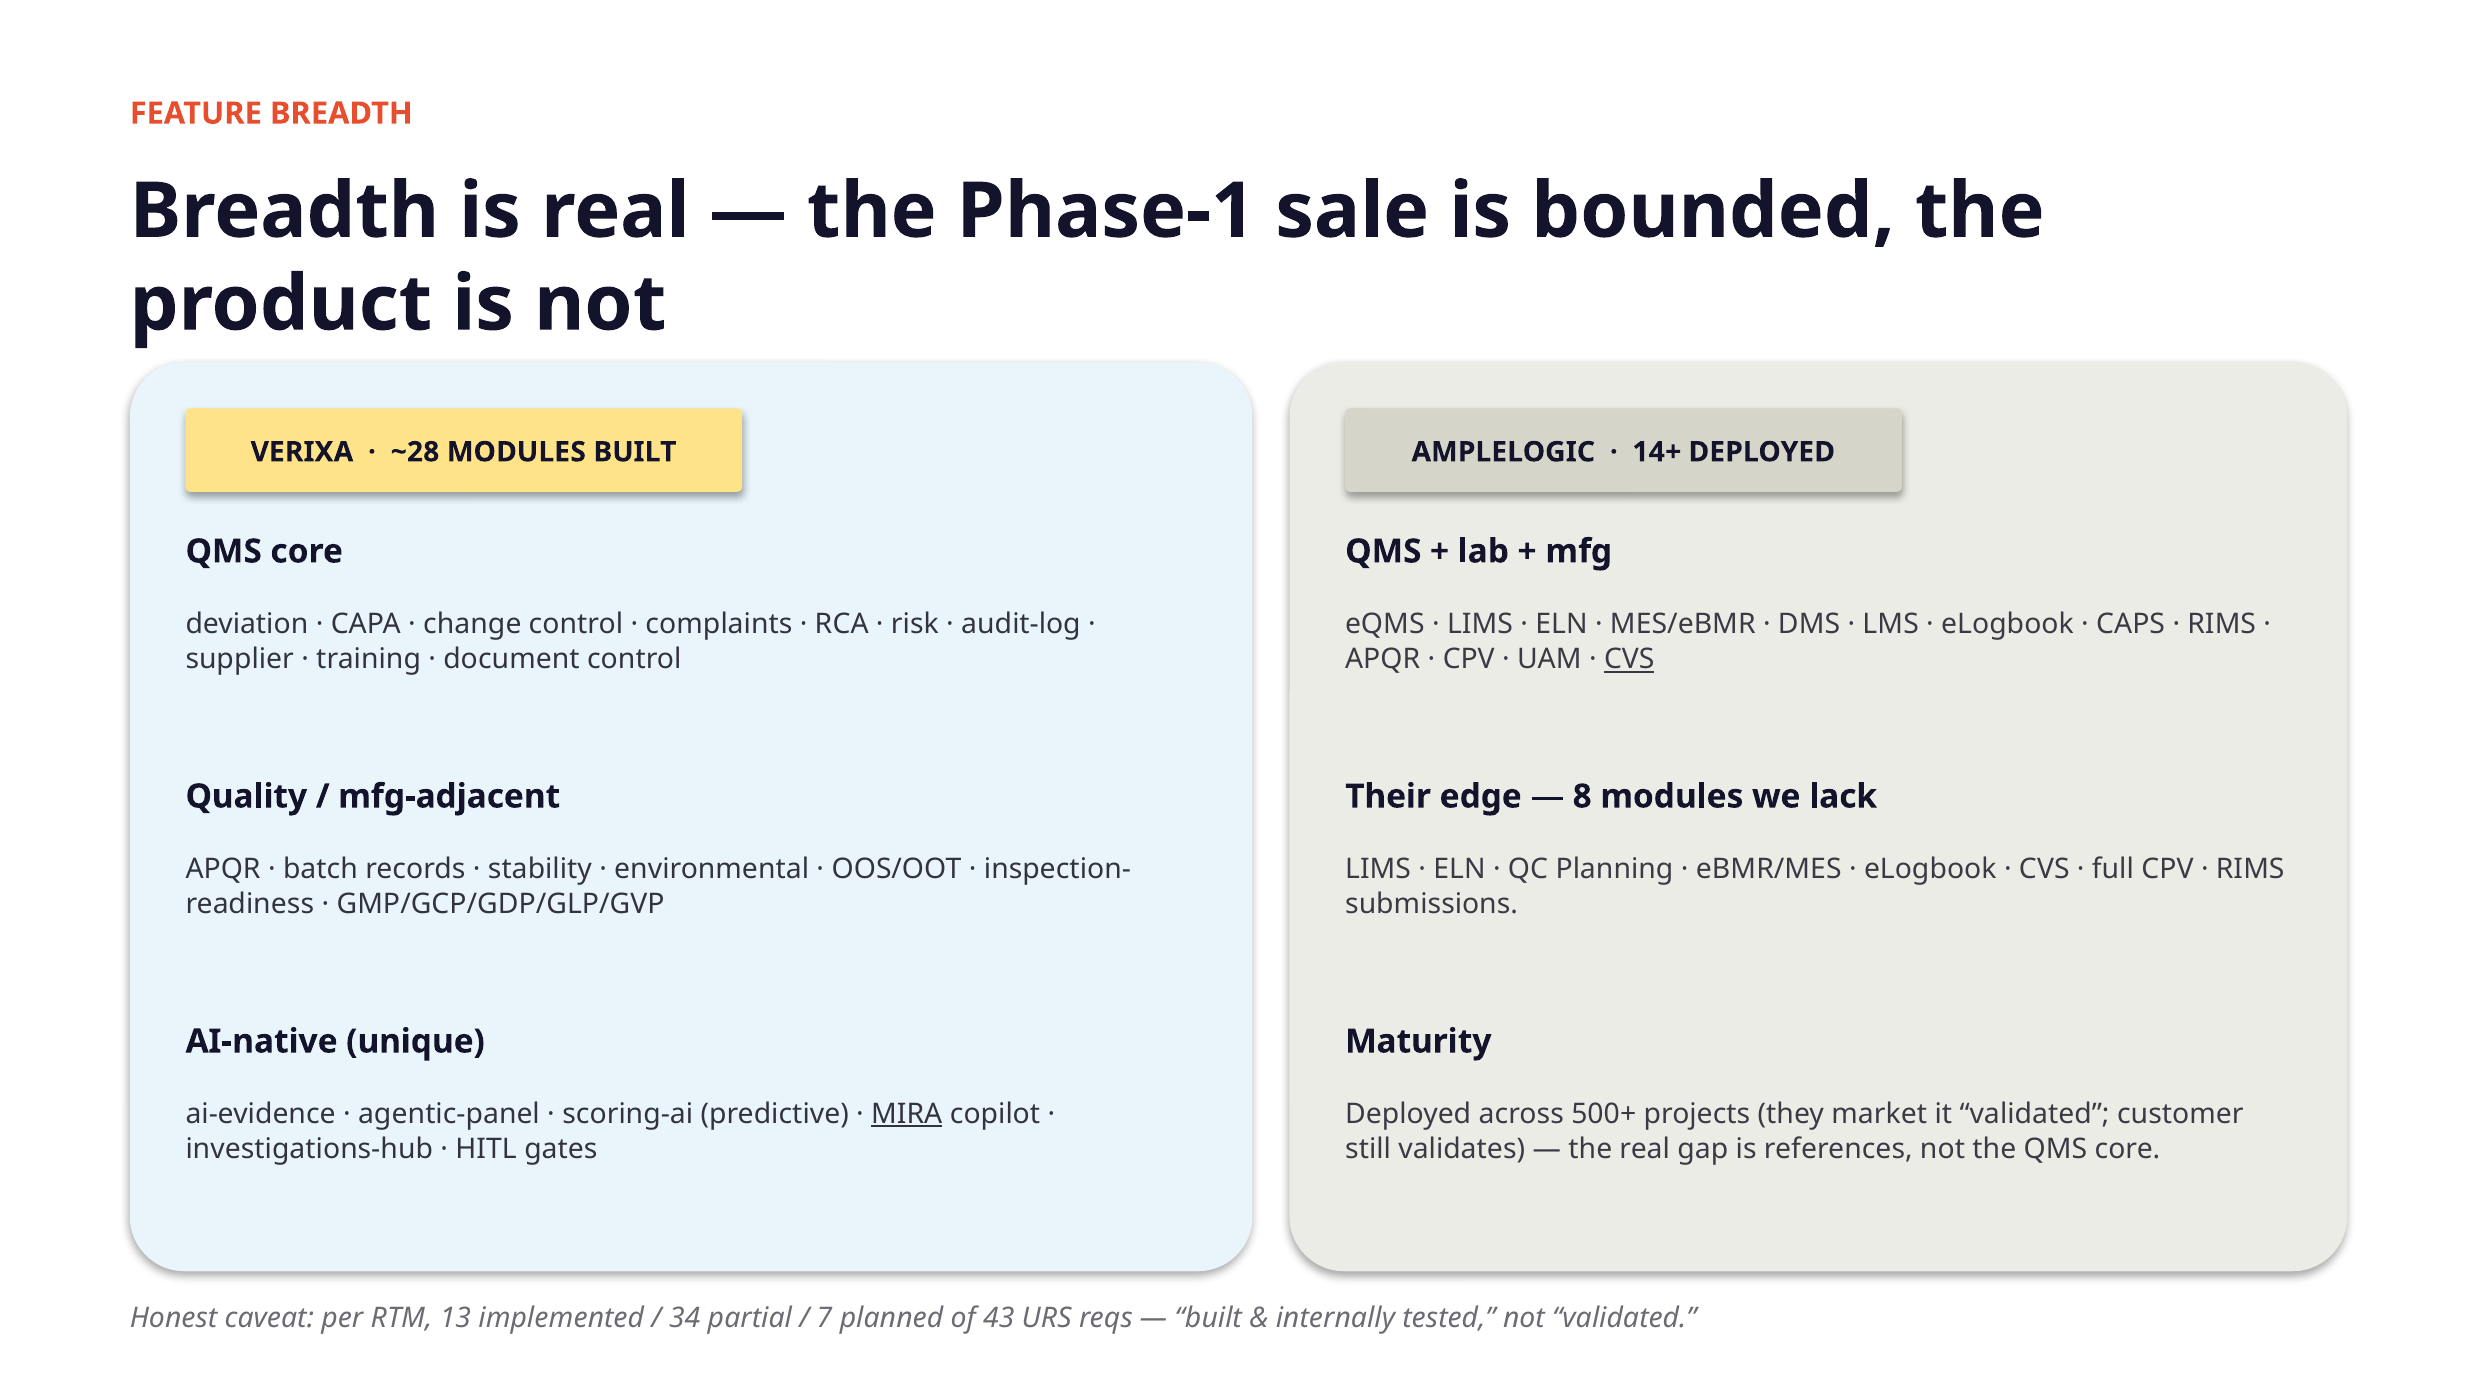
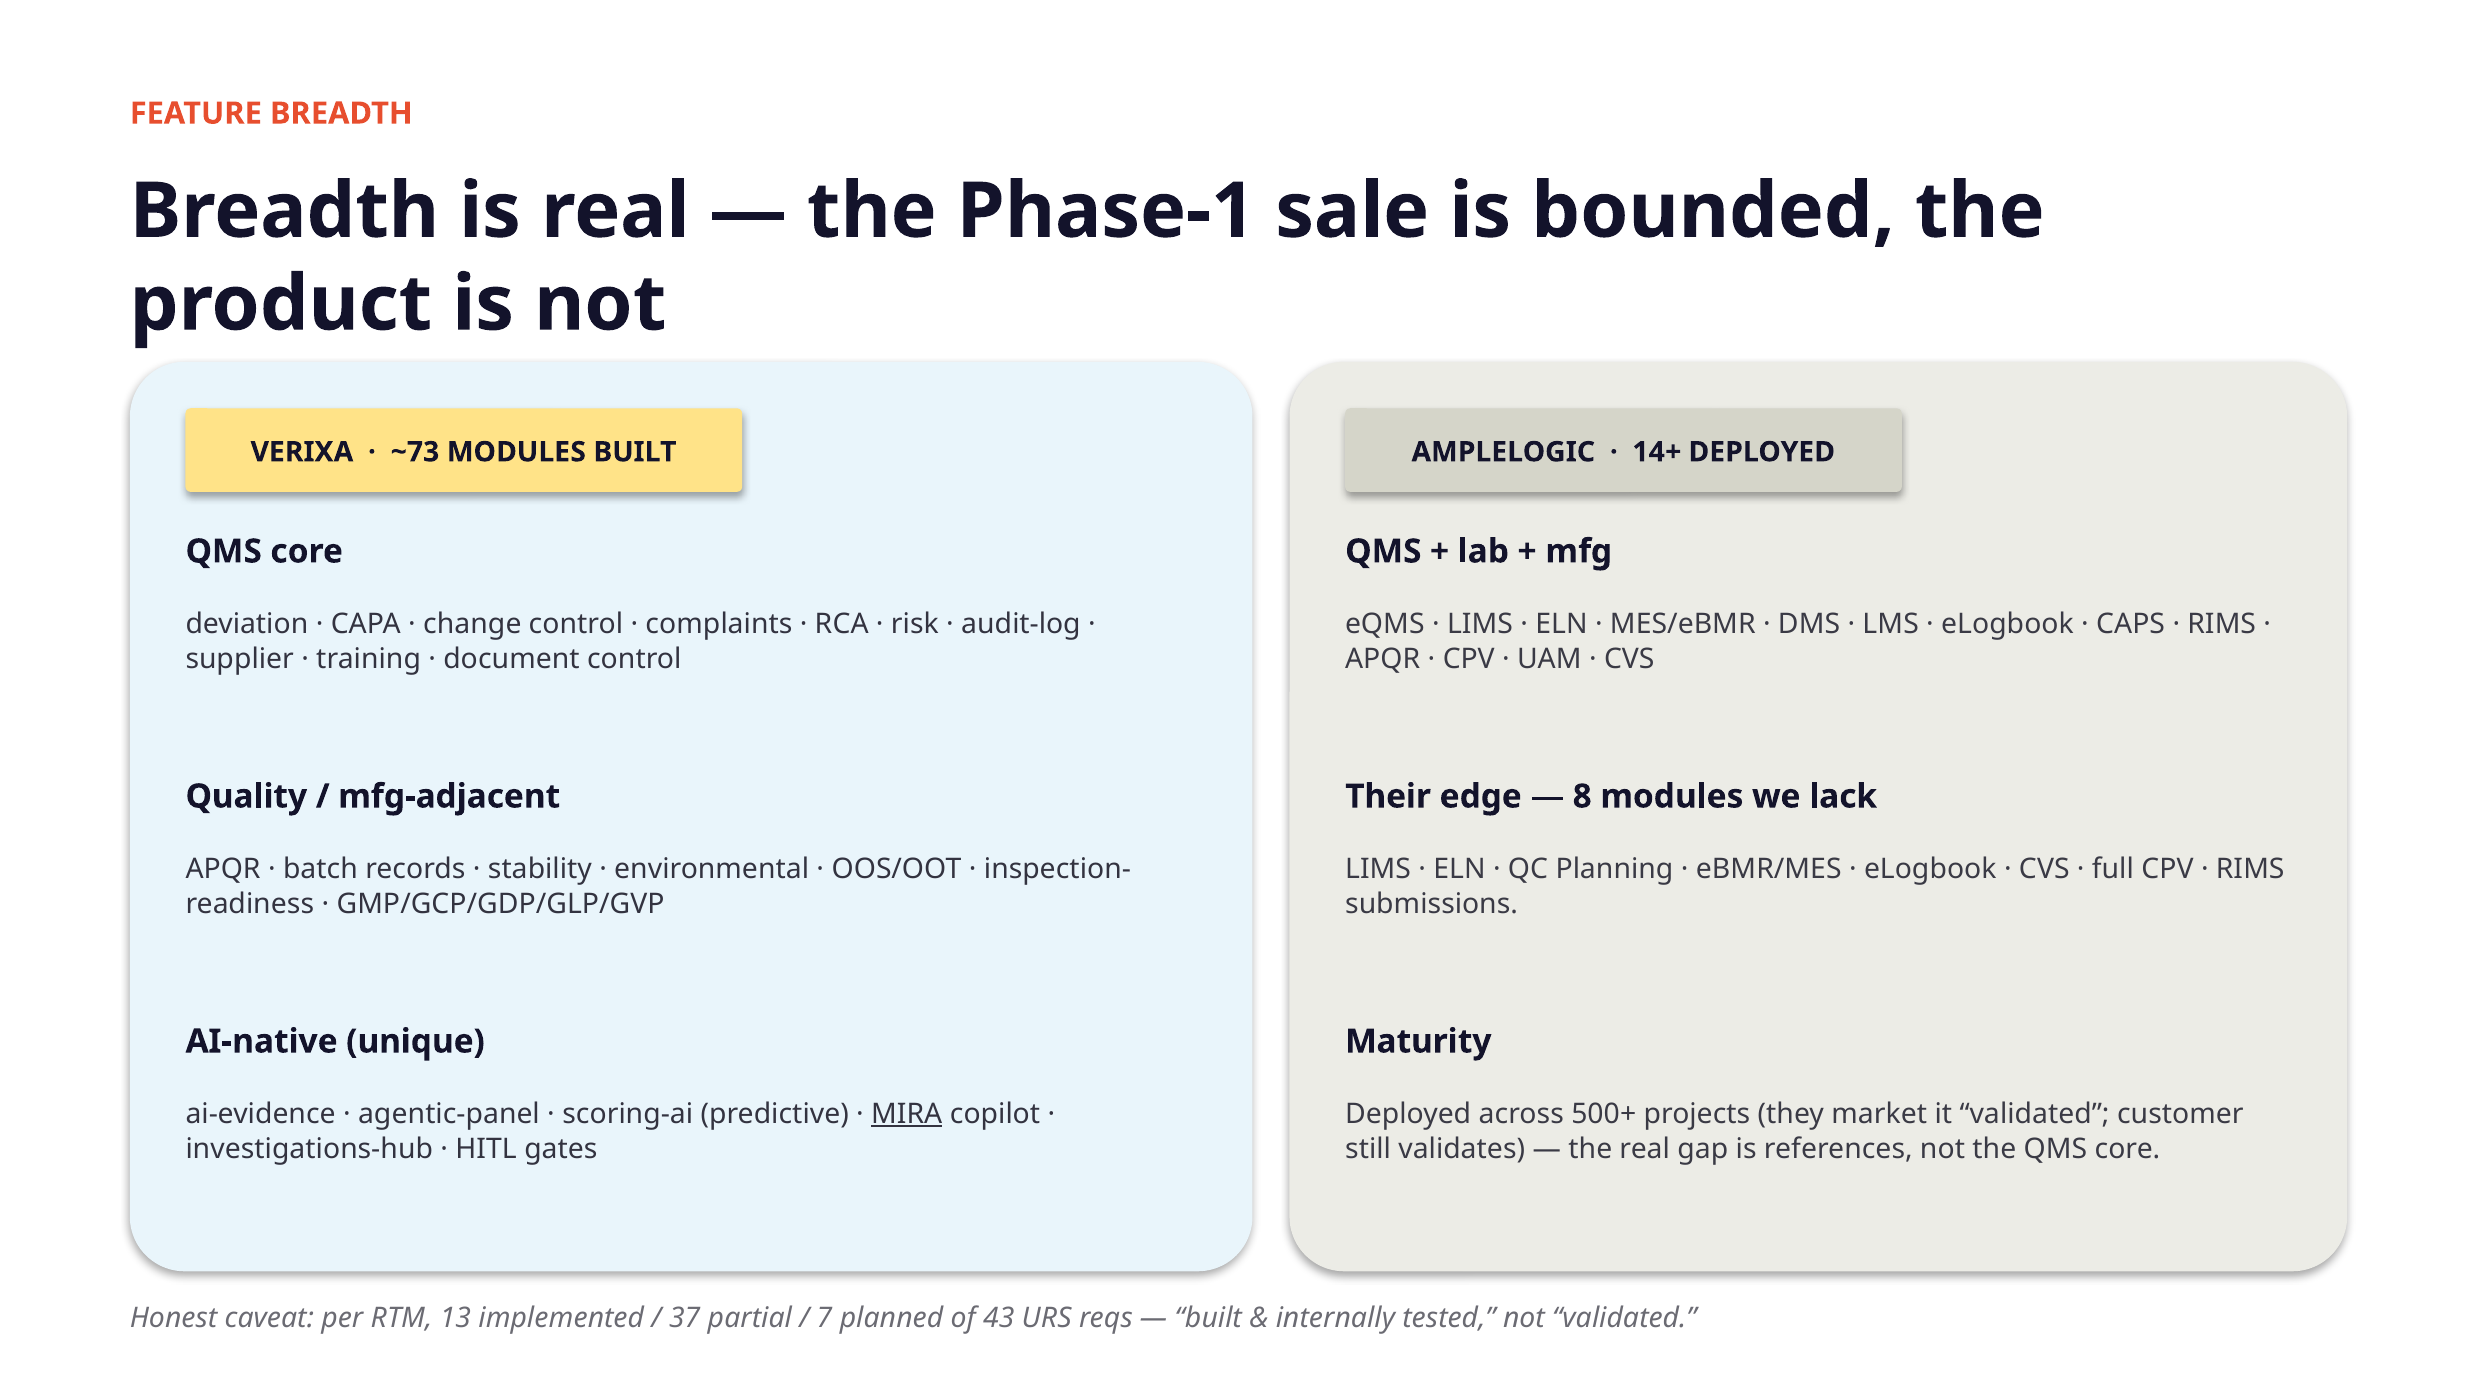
~28: ~28 -> ~73
CVS at (1629, 659) underline: present -> none
34: 34 -> 37
